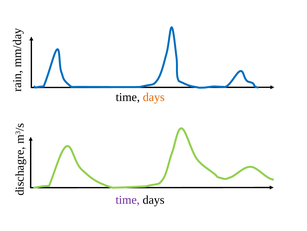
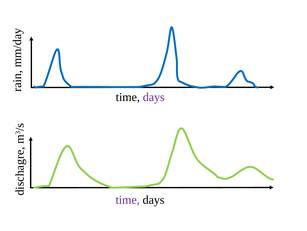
days at (154, 97) colour: orange -> purple
